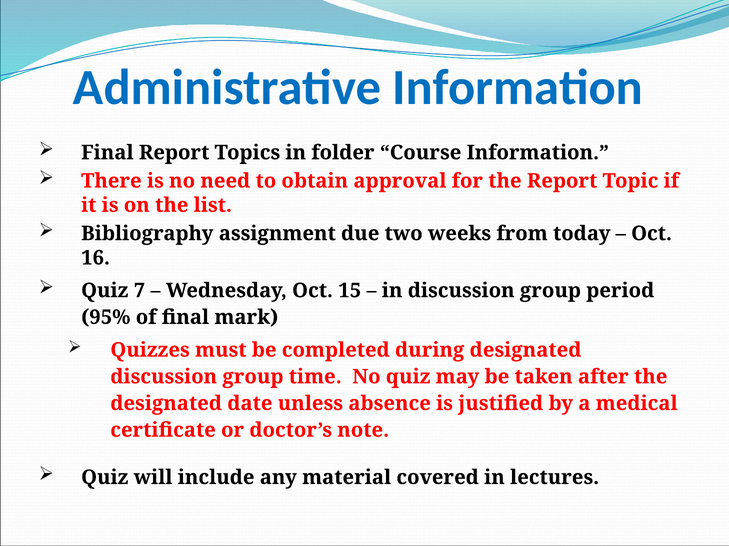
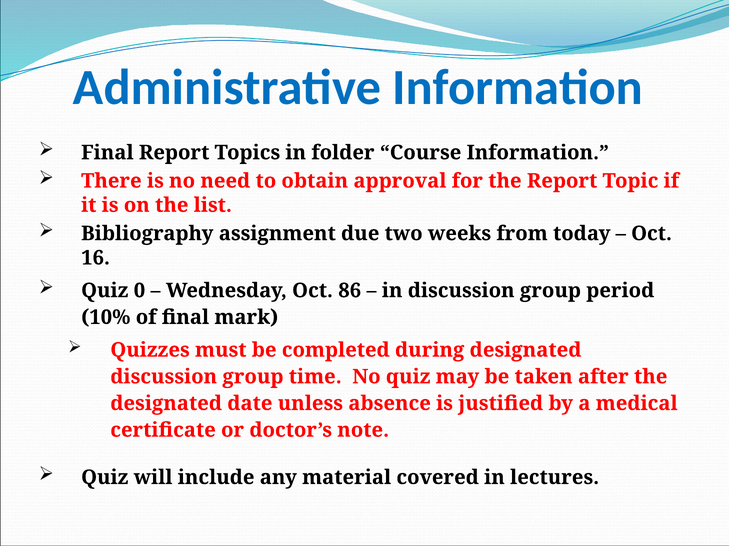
7: 7 -> 0
15: 15 -> 86
95%: 95% -> 10%
